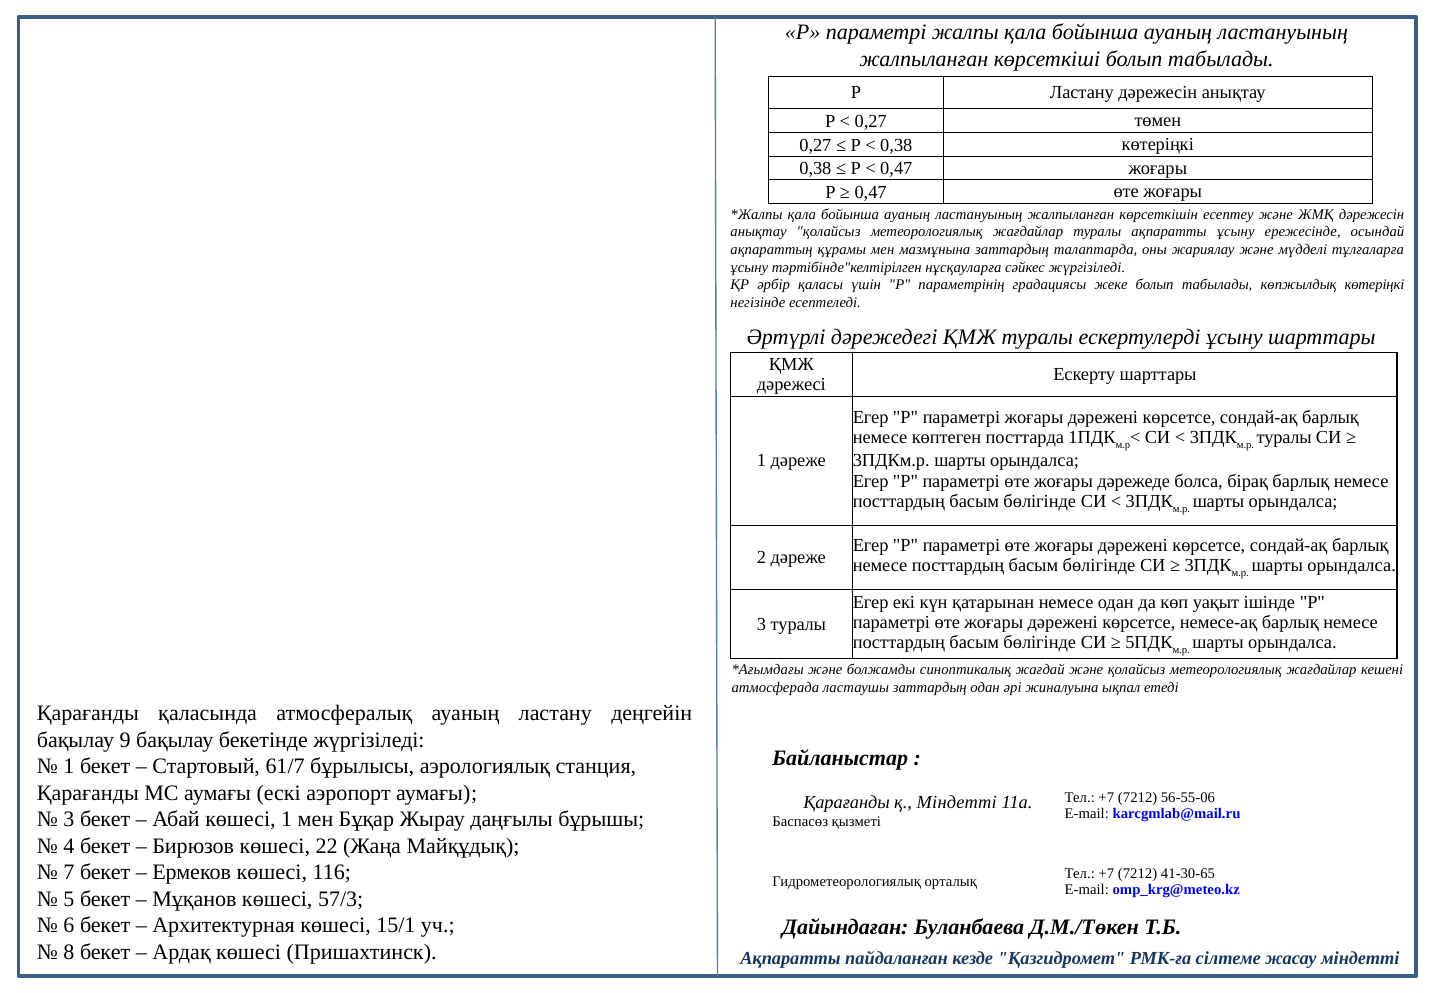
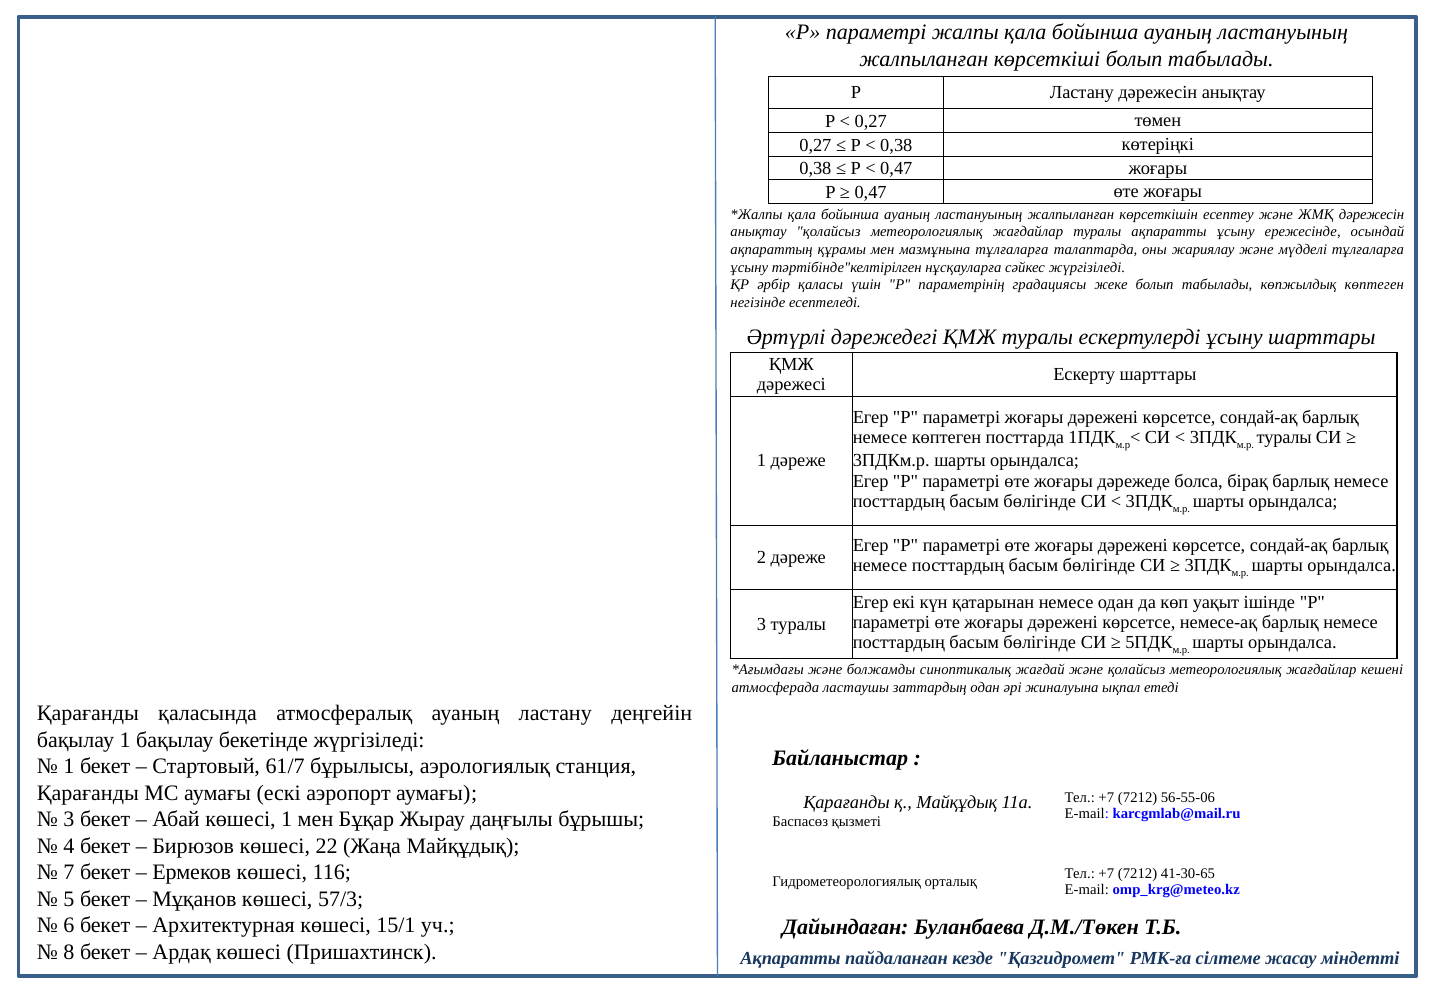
мазмұнына заттардың: заттардың -> тұлғаларға
көпжылдық көтеріңкі: көтеріңкі -> көптеген
бақылау 9: 9 -> 1
қ Міндетті: Міндетті -> Майқұдық
